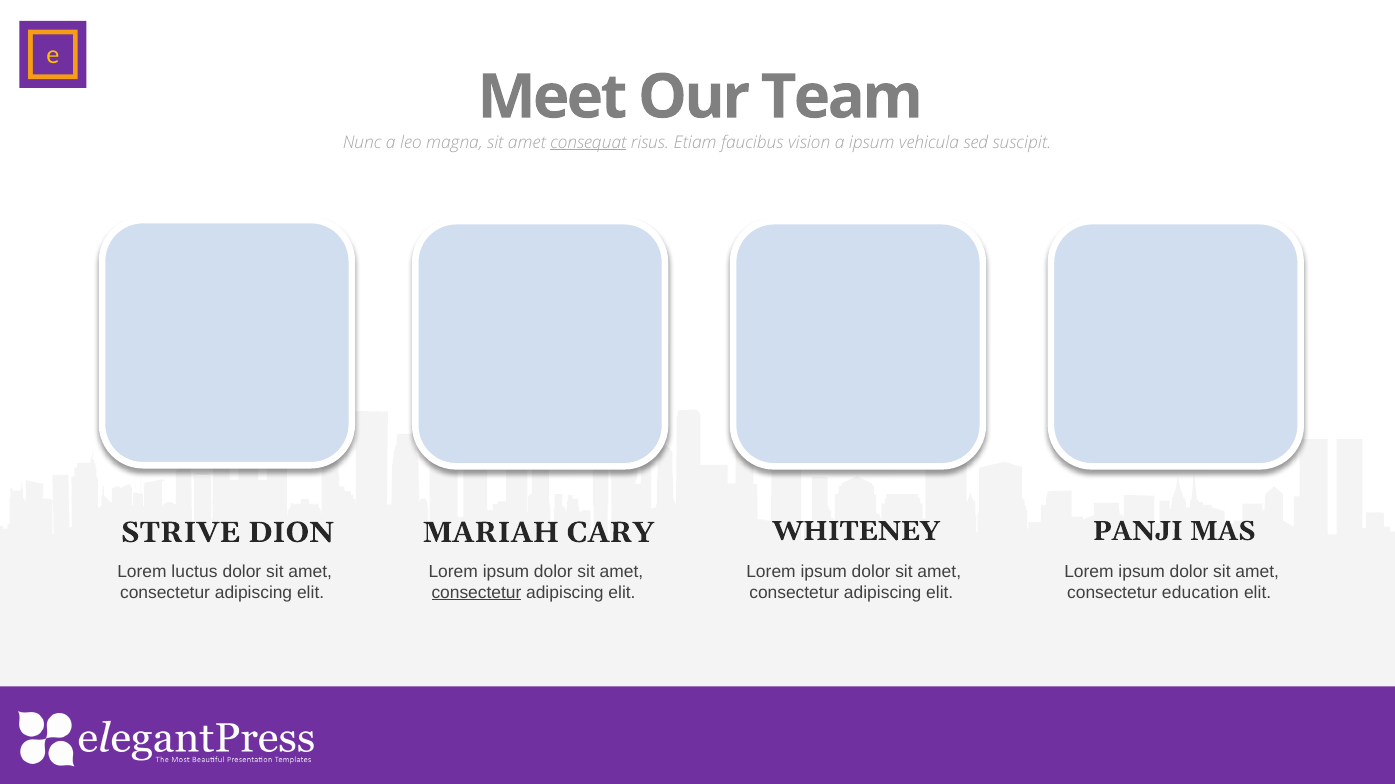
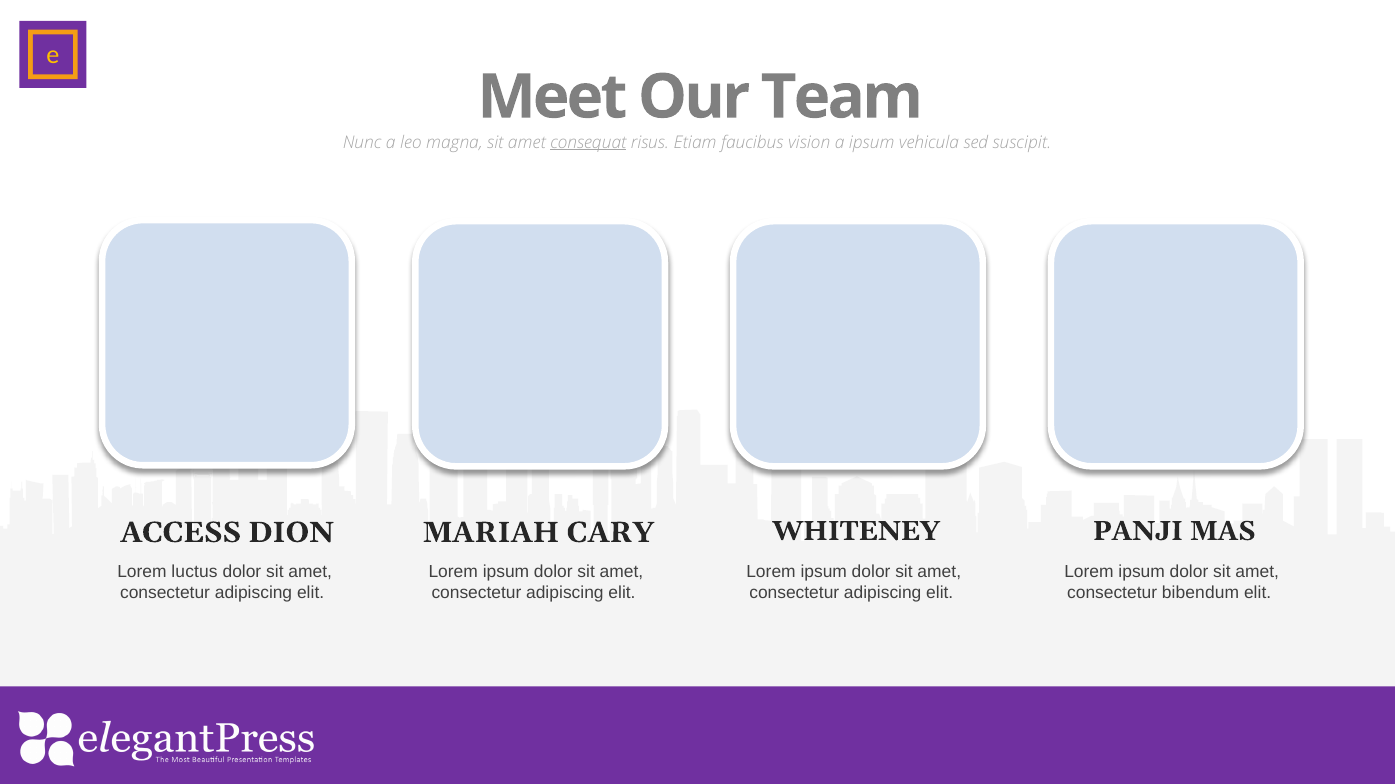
STRIVE: STRIVE -> ACCESS
consectetur at (476, 593) underline: present -> none
education: education -> bibendum
